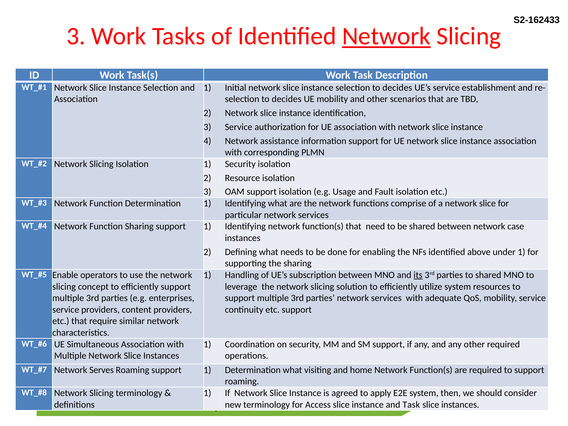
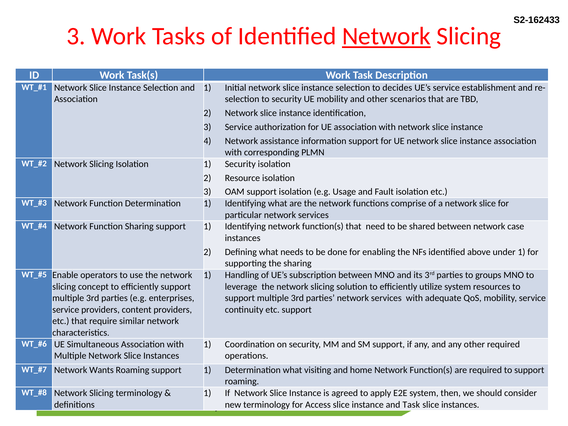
decides at (287, 99): decides -> security
its underline: present -> none
to shared: shared -> groups
Serves: Serves -> Wants
